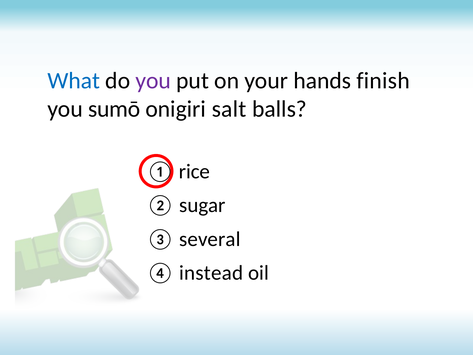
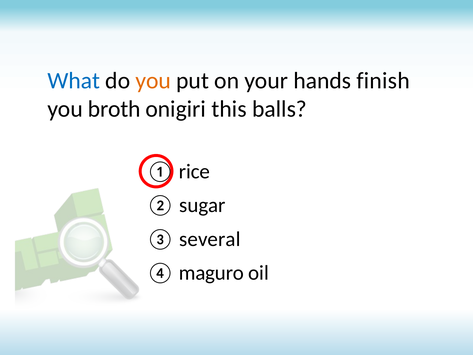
you at (153, 81) colour: purple -> orange
sumō: sumō -> broth
salt: salt -> this
instead: instead -> maguro
